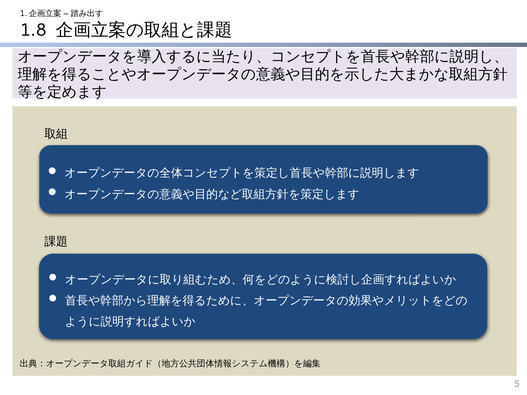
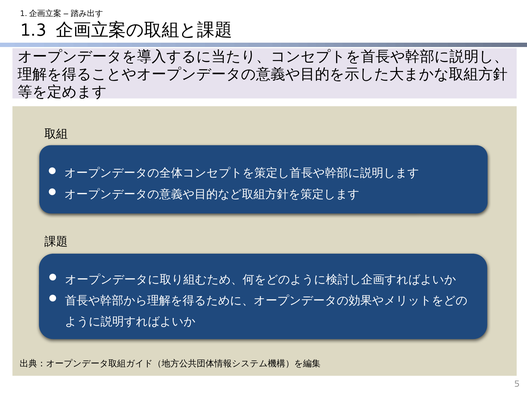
1.8: 1.8 -> 1.3
